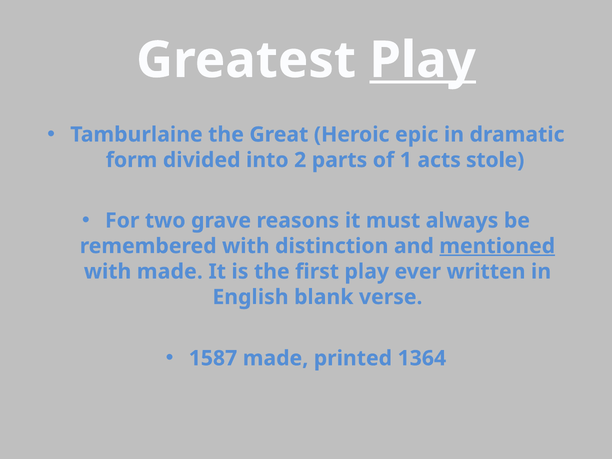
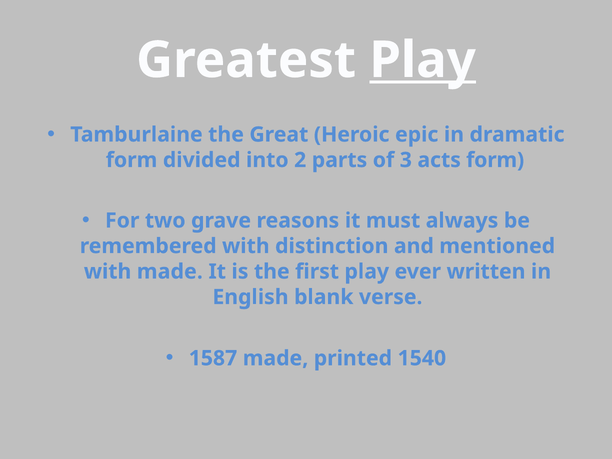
1: 1 -> 3
acts stole: stole -> form
mentioned underline: present -> none
1364: 1364 -> 1540
